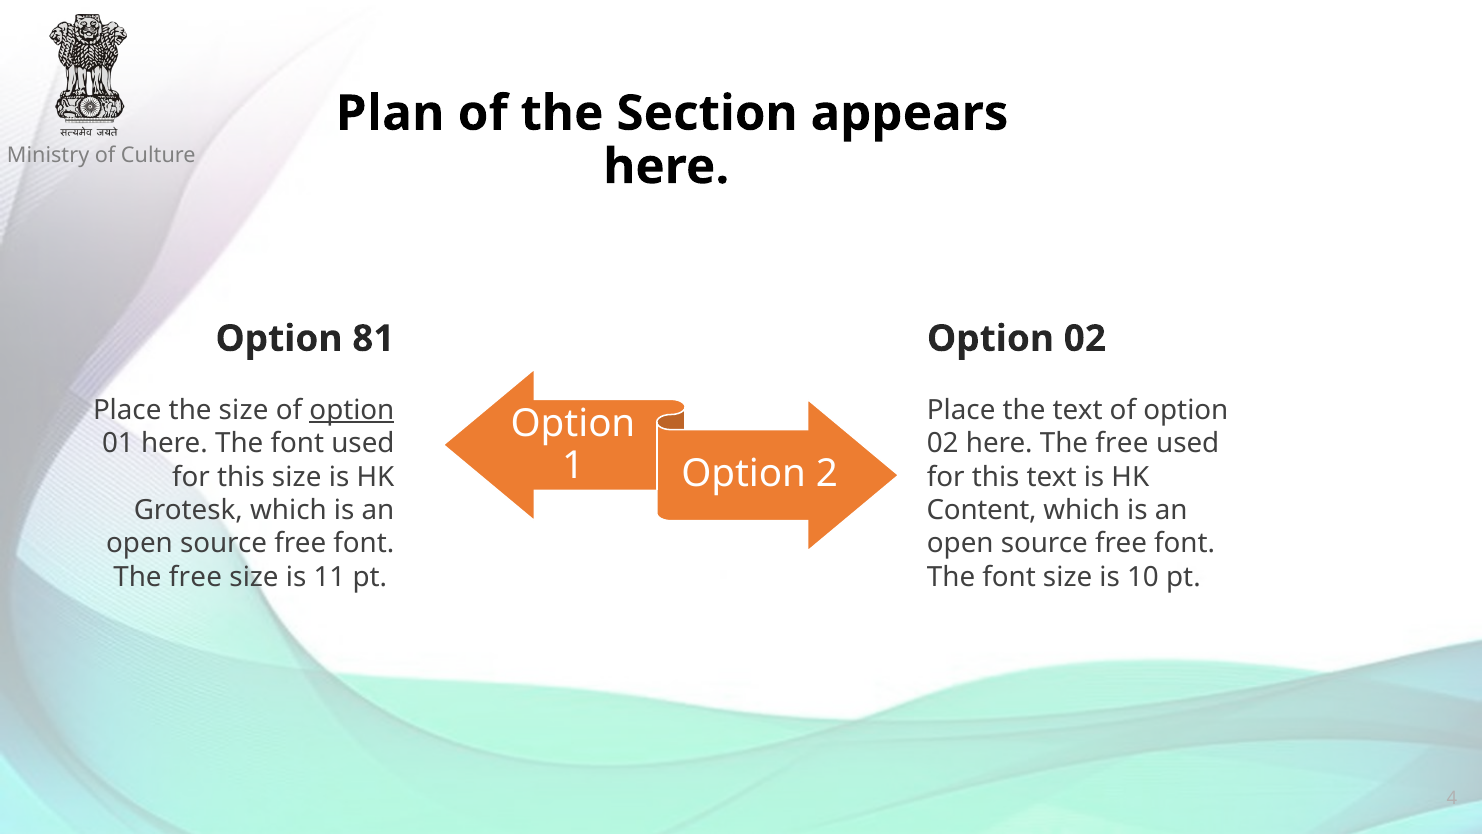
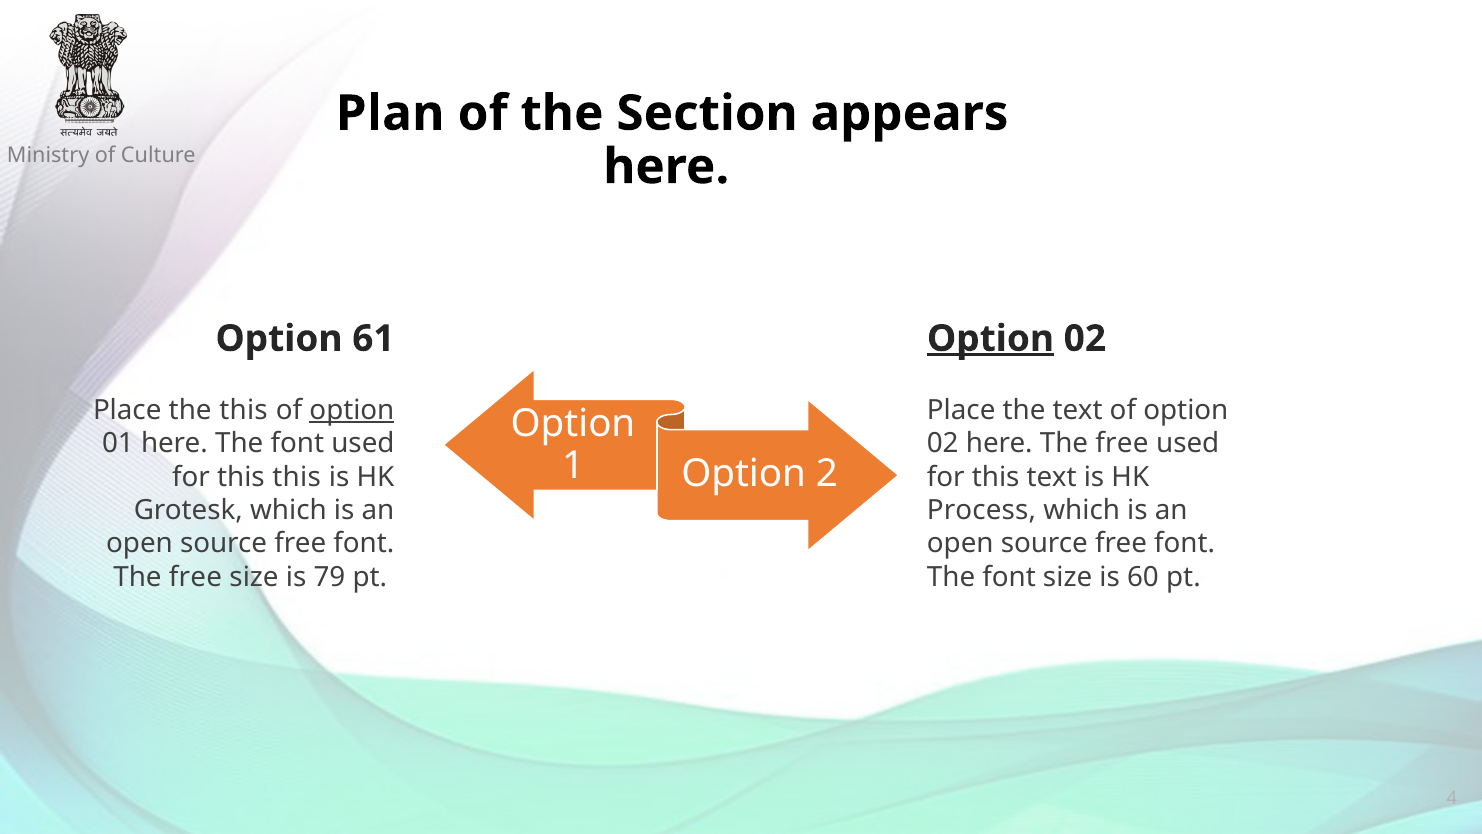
81: 81 -> 61
Option at (991, 339) underline: none -> present
the size: size -> this
this size: size -> this
Content: Content -> Process
11: 11 -> 79
10: 10 -> 60
